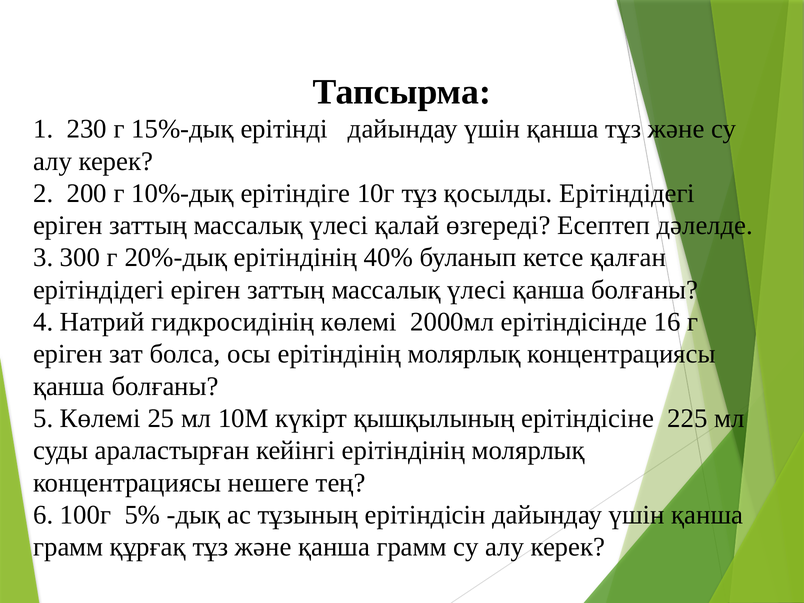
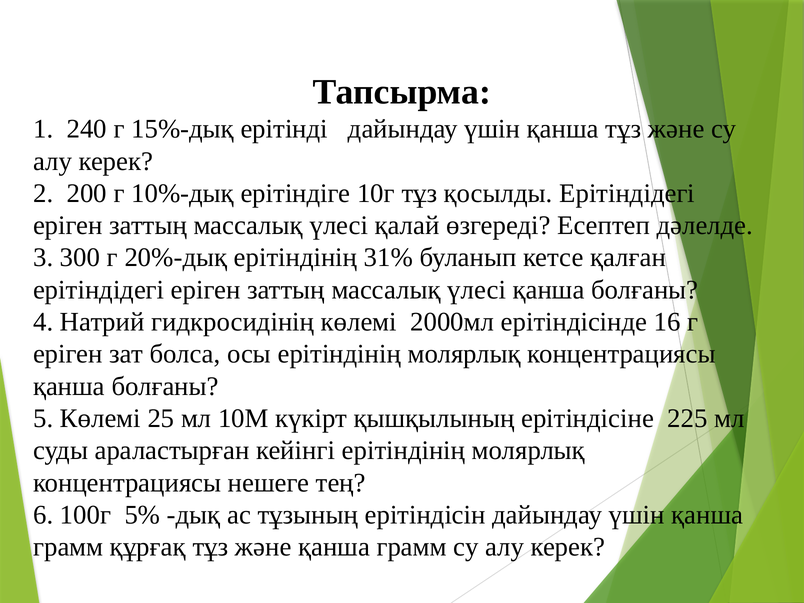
230: 230 -> 240
40%: 40% -> 31%
